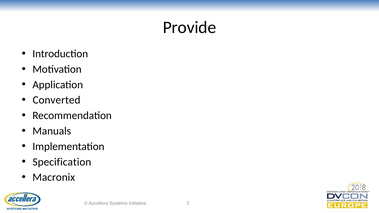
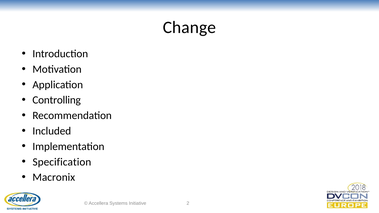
Provide: Provide -> Change
Converted: Converted -> Controlling
Manuals: Manuals -> Included
